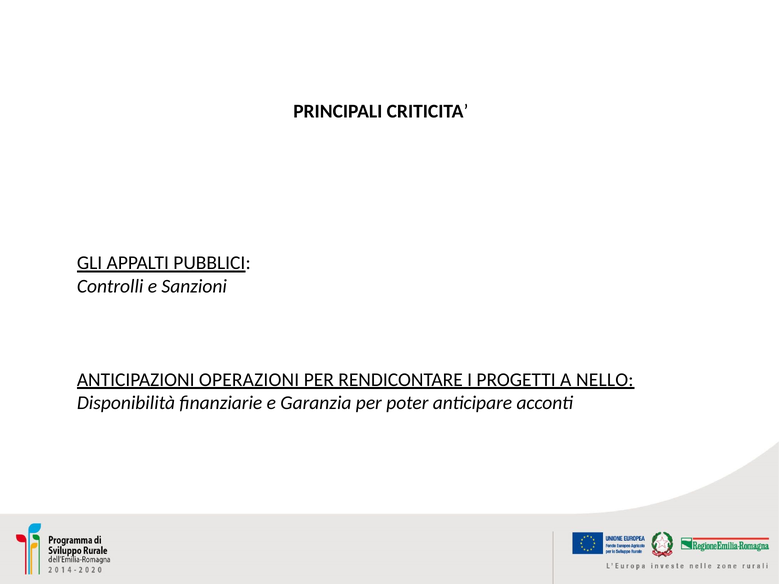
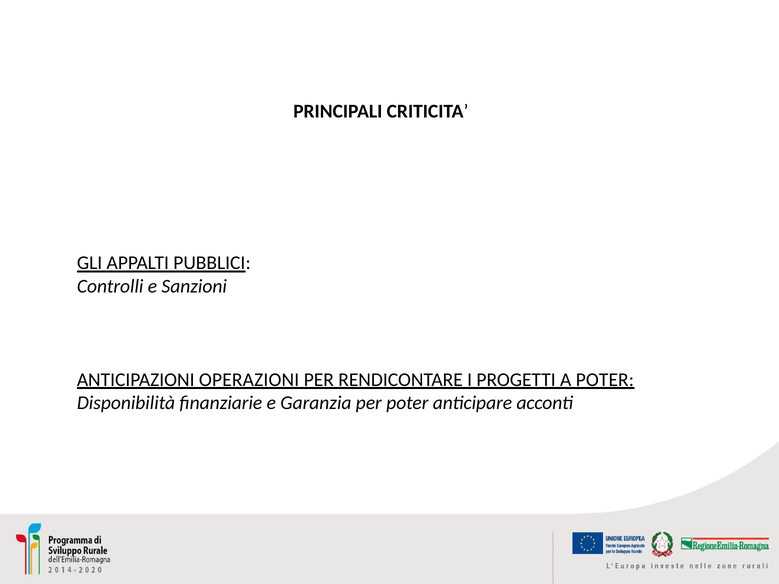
A NELLO: NELLO -> POTER
